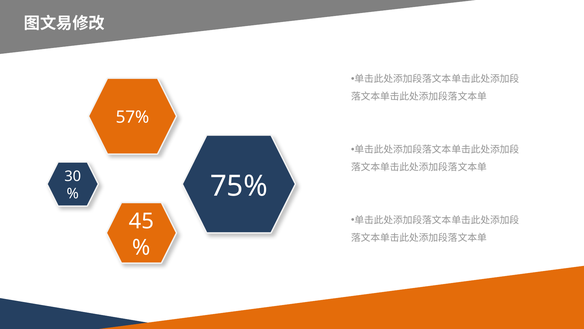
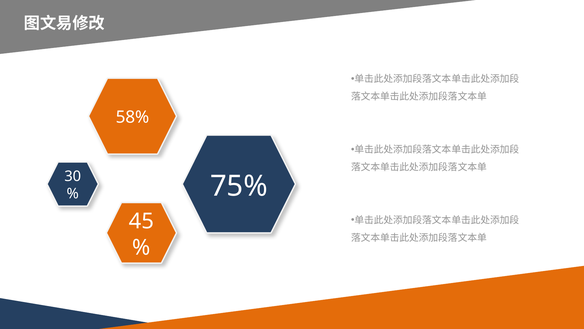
57%: 57% -> 58%
